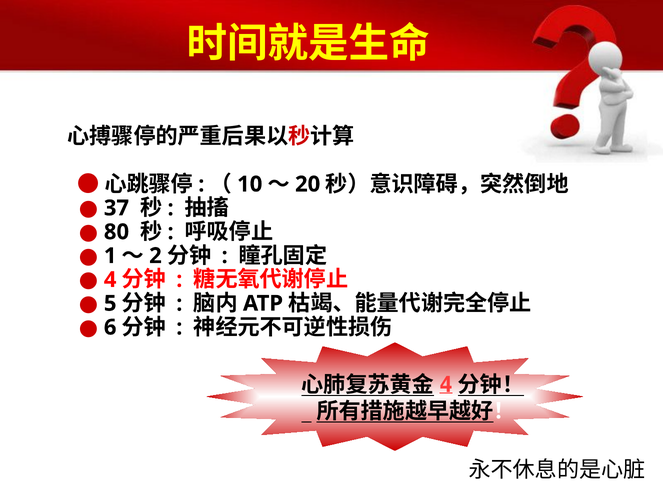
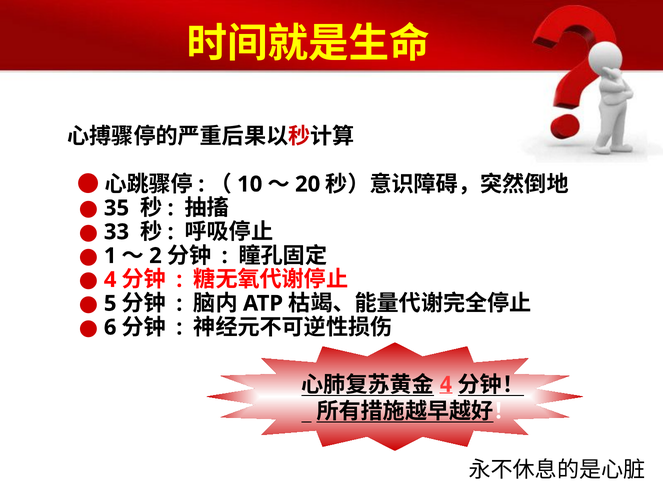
37: 37 -> 35
80: 80 -> 33
